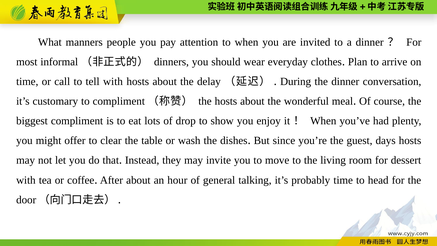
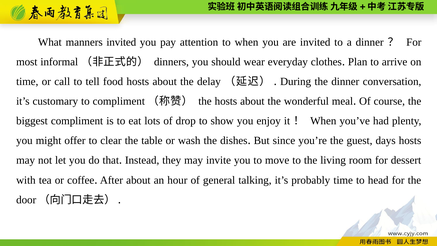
manners people: people -> invited
tell with: with -> food
